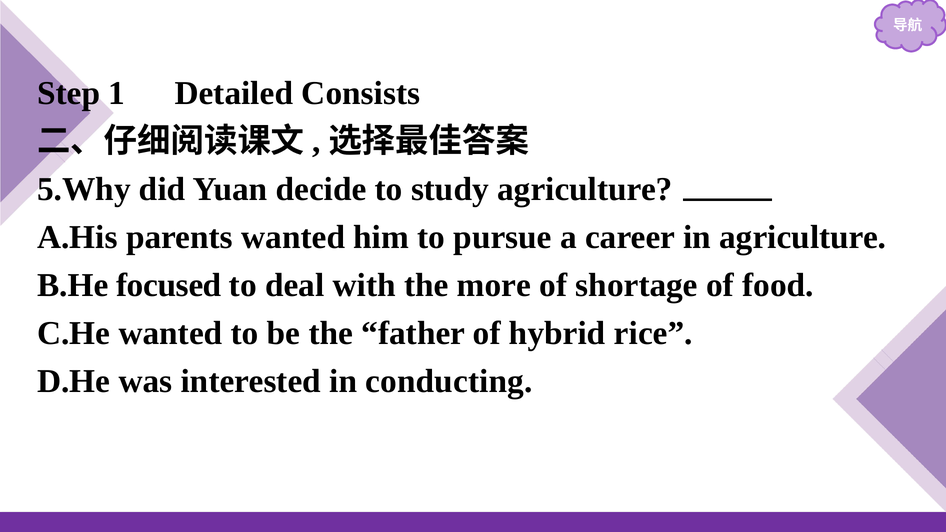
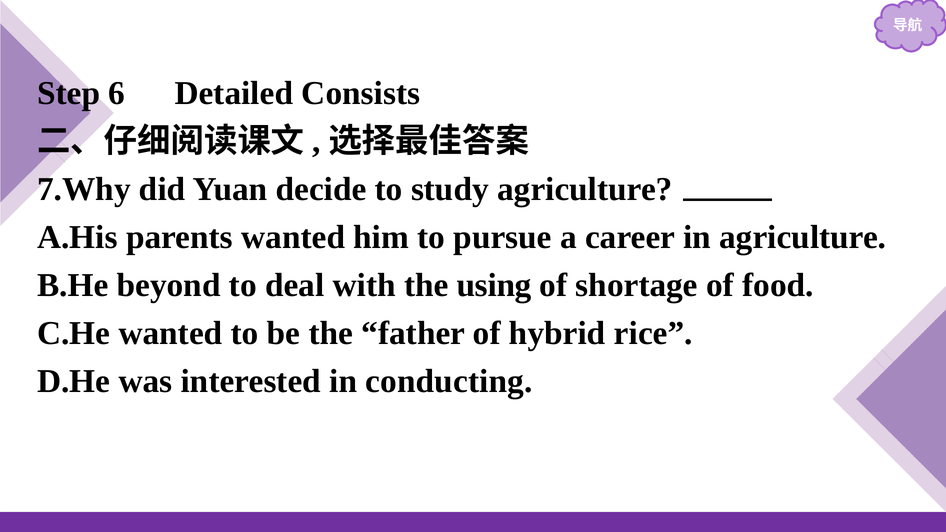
1: 1 -> 6
5.Why: 5.Why -> 7.Why
focused: focused -> beyond
more: more -> using
